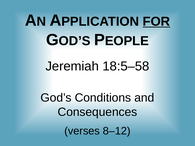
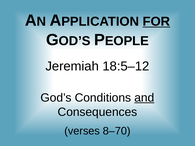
18:5–58: 18:5–58 -> 18:5–12
and underline: none -> present
8–12: 8–12 -> 8–70
